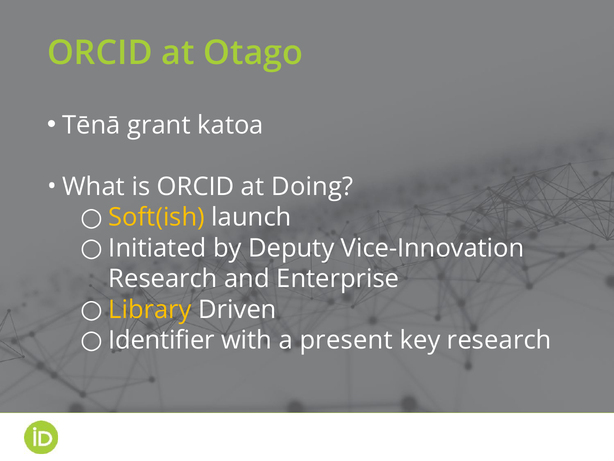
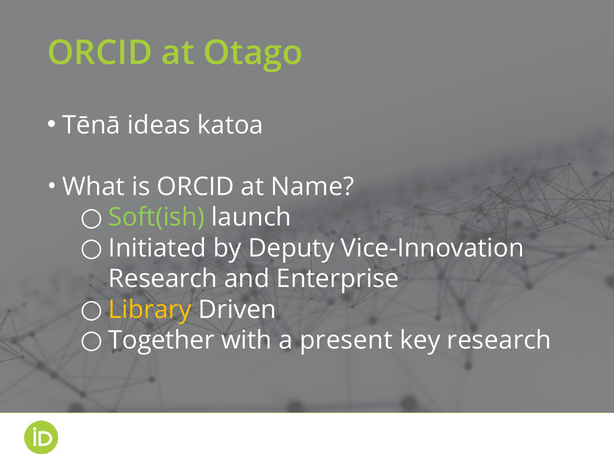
grant: grant -> ideas
Doing: Doing -> Name
Soft(ish colour: yellow -> light green
Identifier: Identifier -> Together
